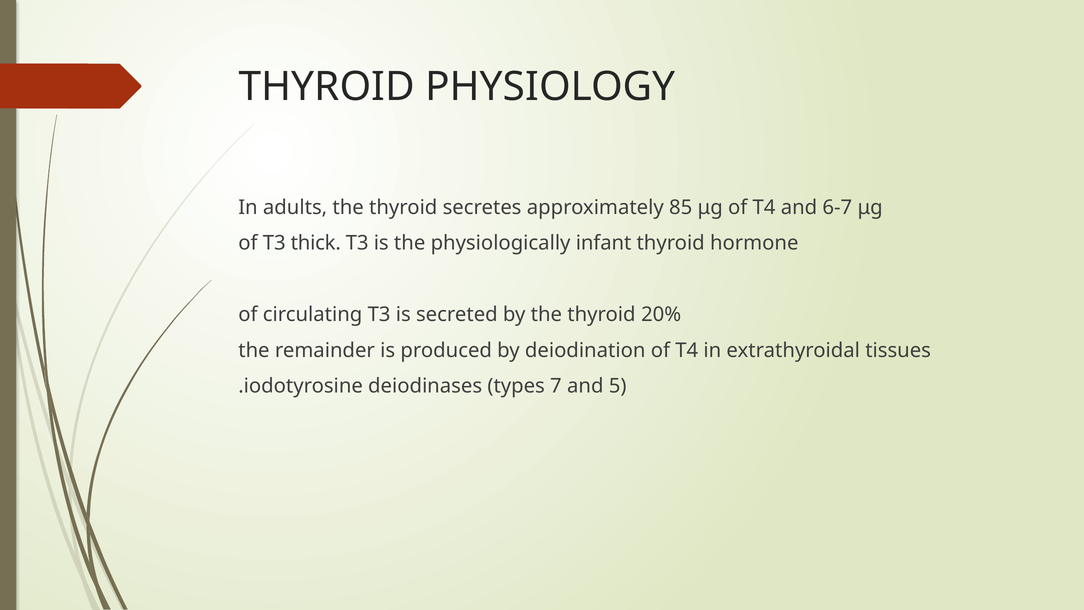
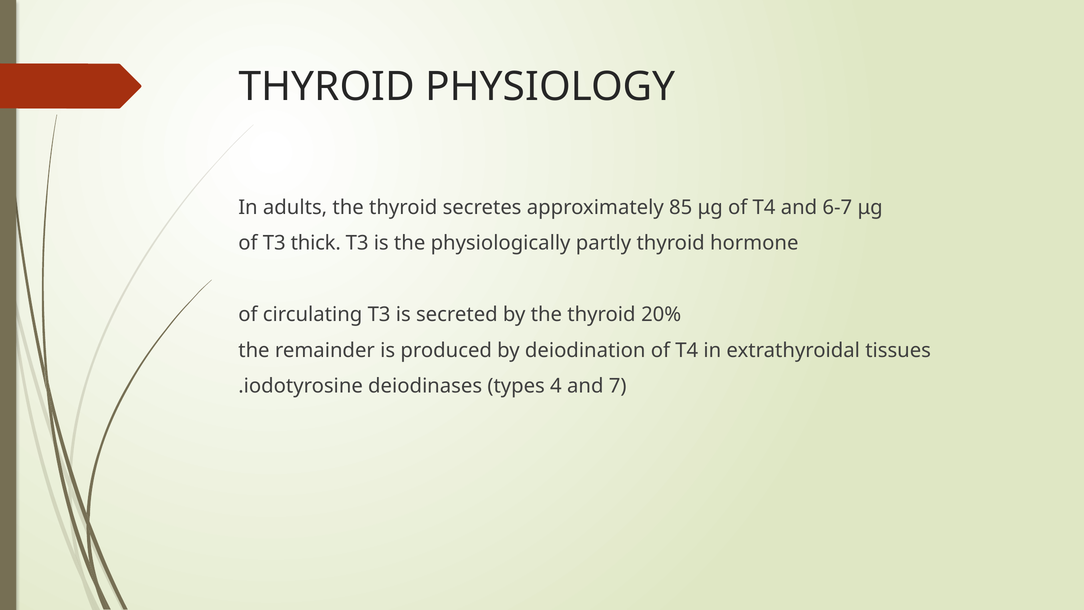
infant: infant -> partly
7: 7 -> 4
5: 5 -> 7
